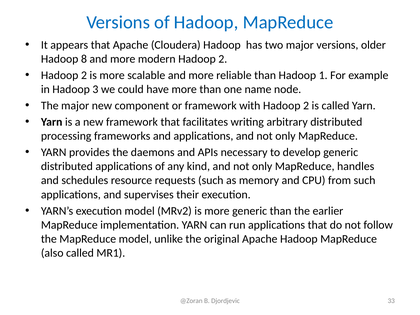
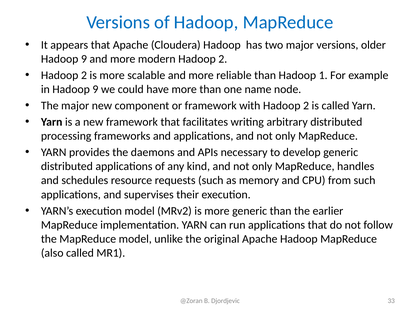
8 at (84, 59): 8 -> 9
in Hadoop 3: 3 -> 9
